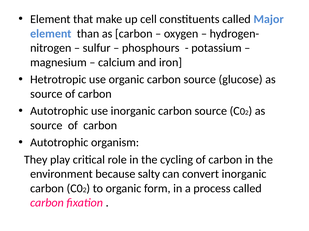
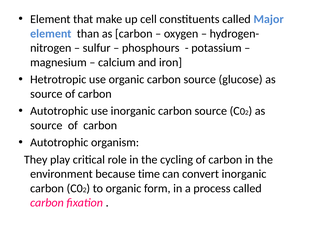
salty: salty -> time
